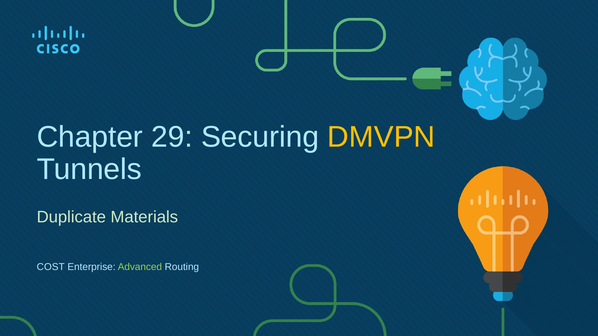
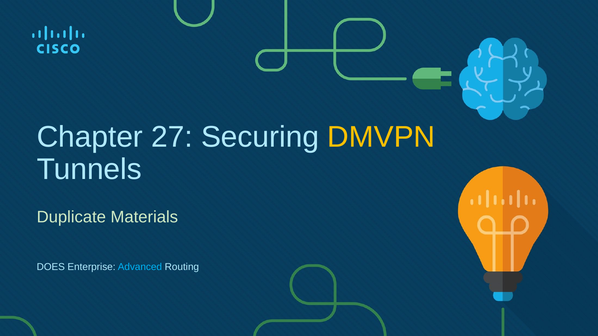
29: 29 -> 27
COST: COST -> DOES
Advanced colour: light green -> light blue
